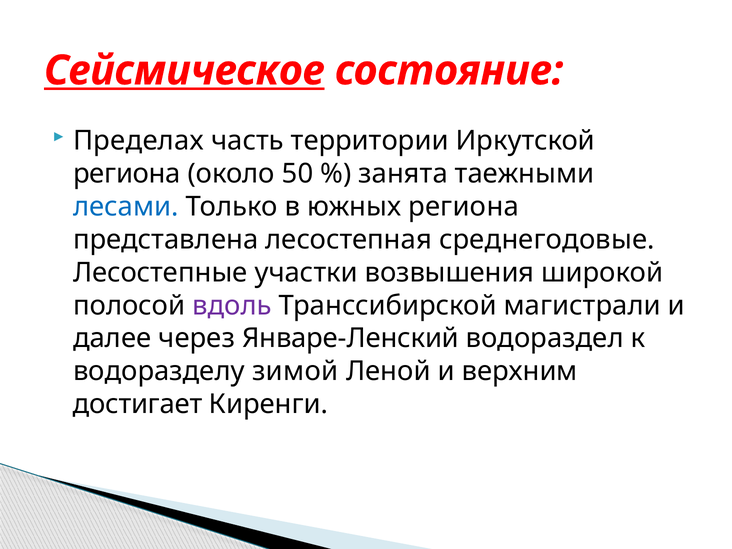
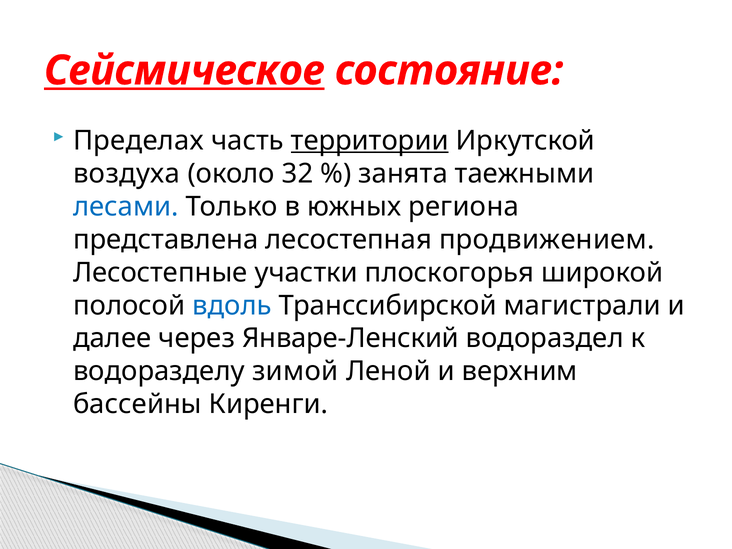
территории underline: none -> present
региона at (127, 174): региона -> воздуха
50: 50 -> 32
среднегодовые: среднегодовые -> продвижением
возвышения: возвышения -> плоскогорья
вдоль colour: purple -> blue
достигает: достигает -> бассейны
